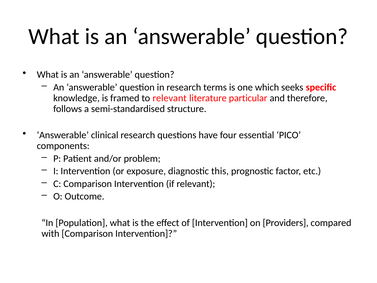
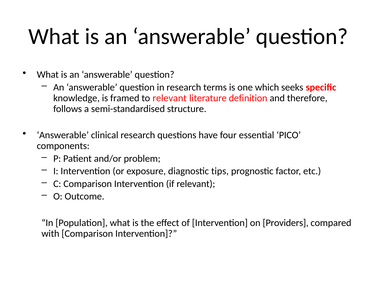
particular: particular -> definition
this: this -> tips
